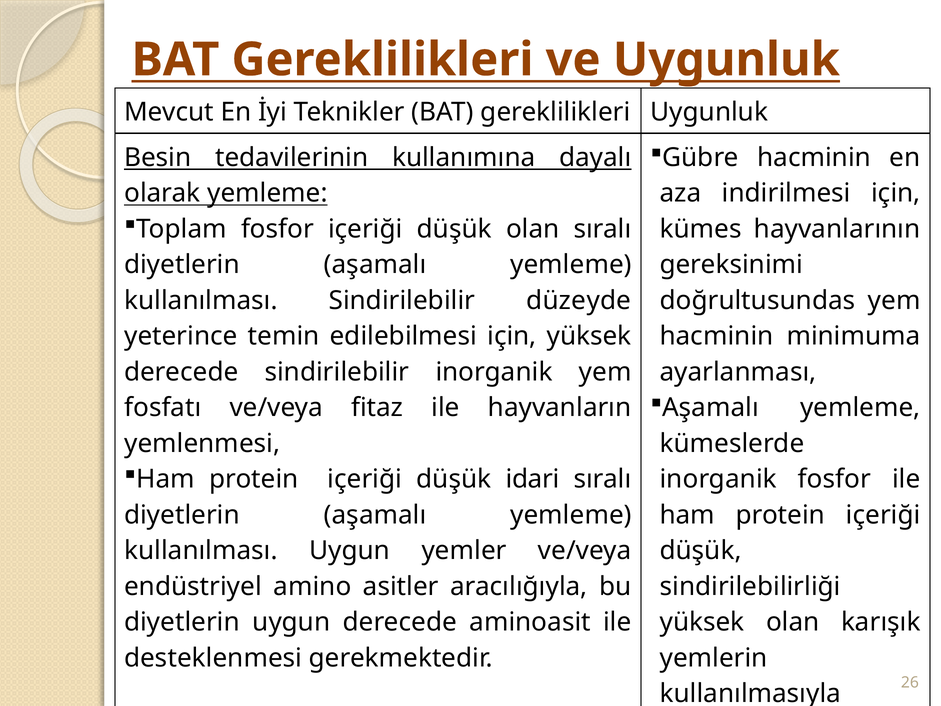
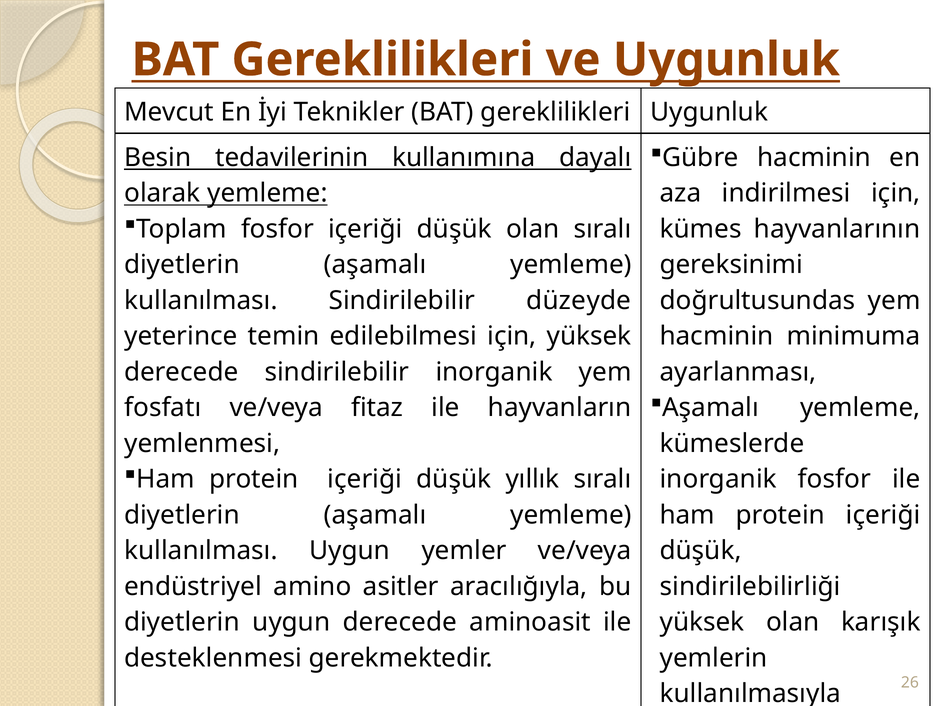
idari: idari -> yıllık
